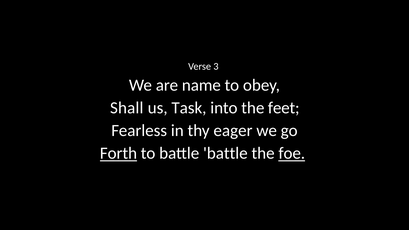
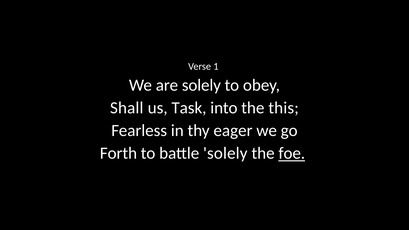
3: 3 -> 1
are name: name -> solely
feet: feet -> this
Forth underline: present -> none
battle battle: battle -> solely
